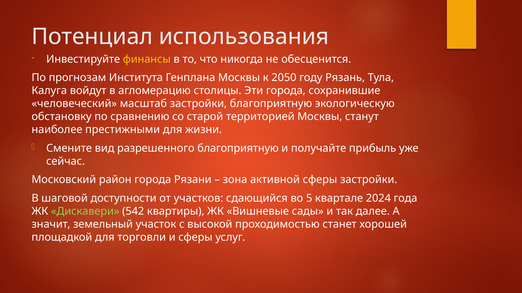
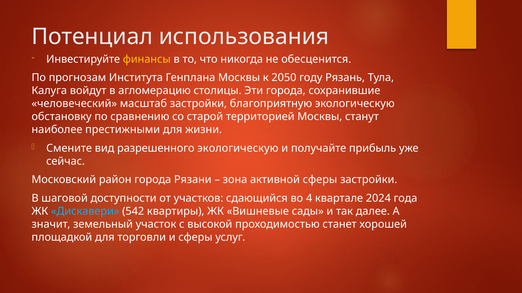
разрешенного благоприятную: благоприятную -> экологическую
5: 5 -> 4
Дискавери colour: light green -> light blue
